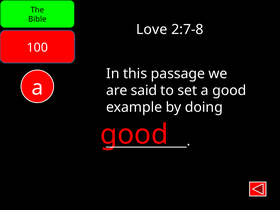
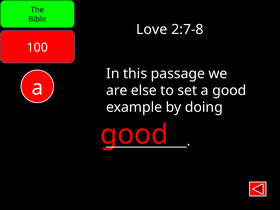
said: said -> else
